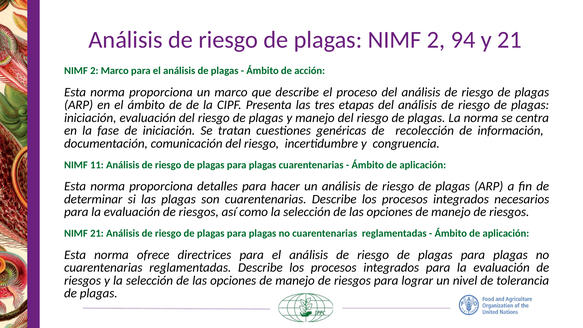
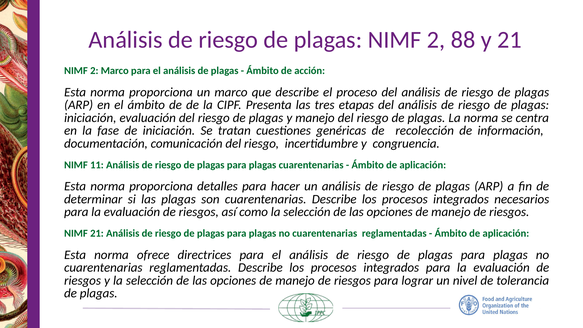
94: 94 -> 88
